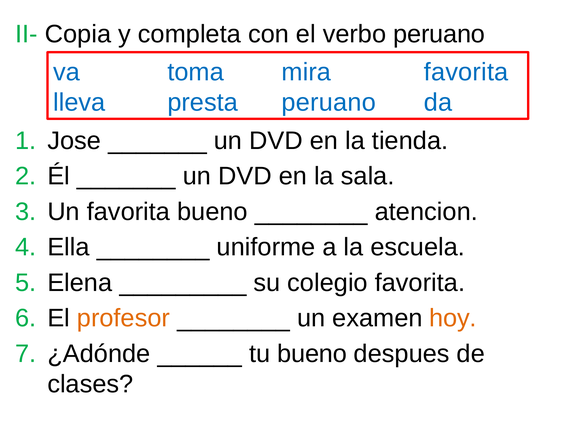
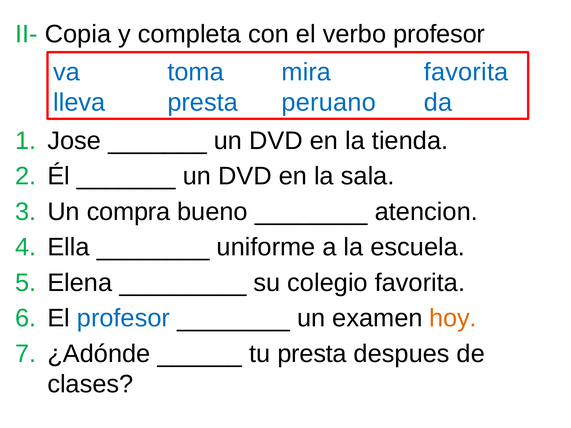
verbo peruano: peruano -> profesor
Un favorita: favorita -> compra
profesor at (123, 318) colour: orange -> blue
tu bueno: bueno -> presta
